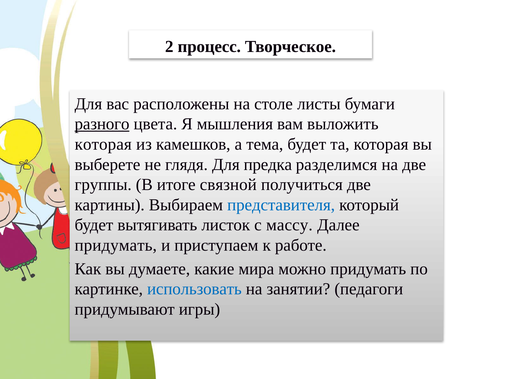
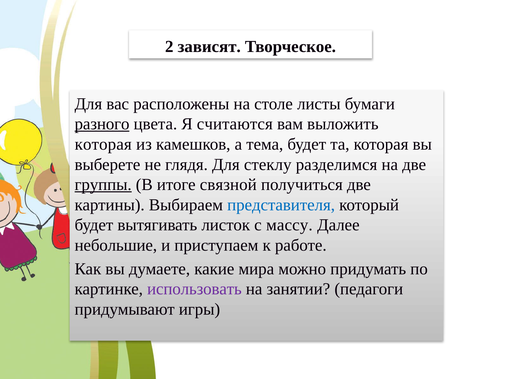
процесс: процесс -> зависят
мышления: мышления -> считаются
предка: предка -> стеклу
группы underline: none -> present
придумать at (116, 245): придумать -> небольшие
использовать colour: blue -> purple
